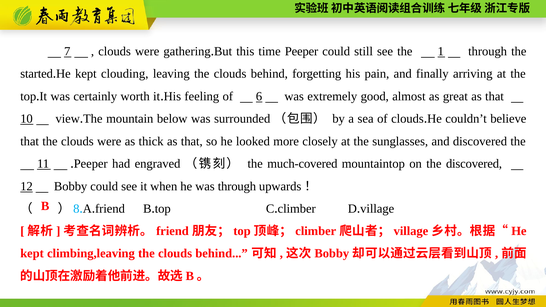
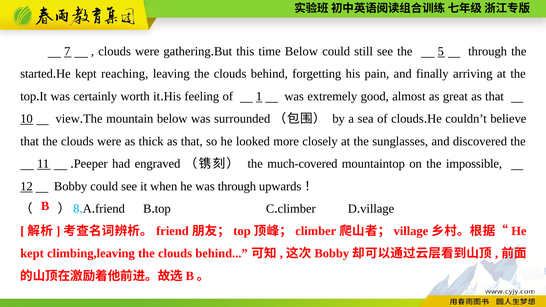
time Peeper: Peeper -> Below
1: 1 -> 5
clouding: clouding -> reaching
6: 6 -> 1
the discovered: discovered -> impossible
